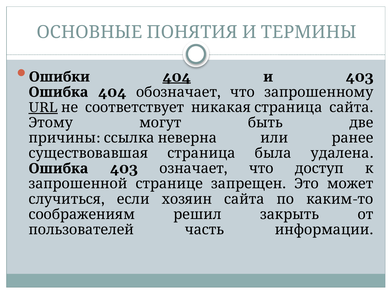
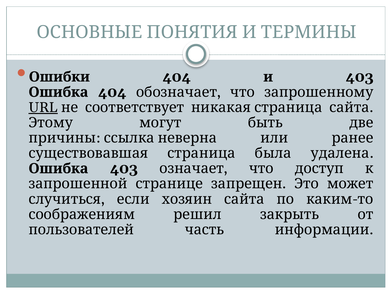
404 at (177, 77) underline: present -> none
